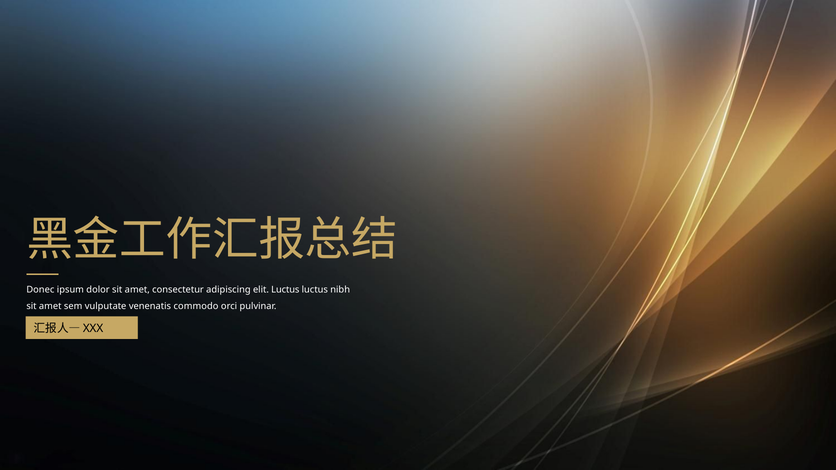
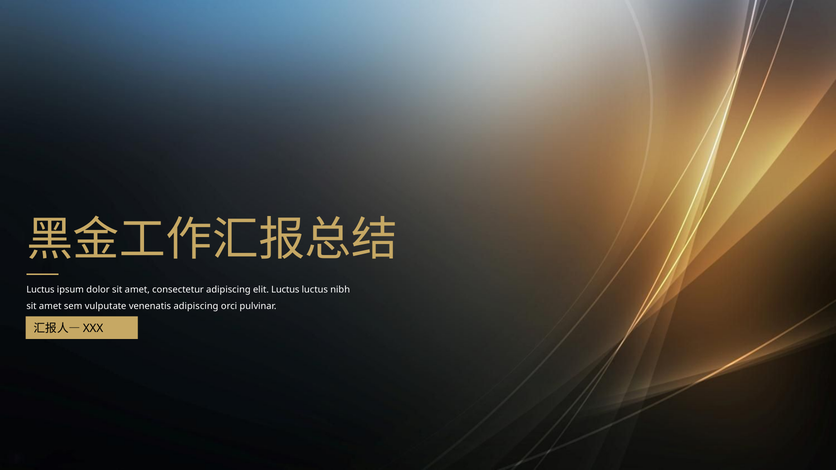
Donec at (40, 290): Donec -> Luctus
venenatis commodo: commodo -> adipiscing
